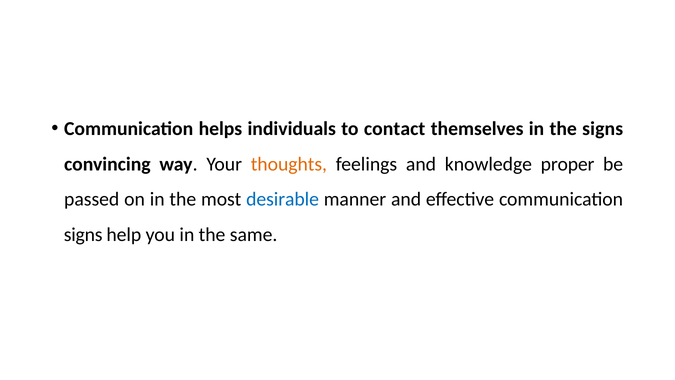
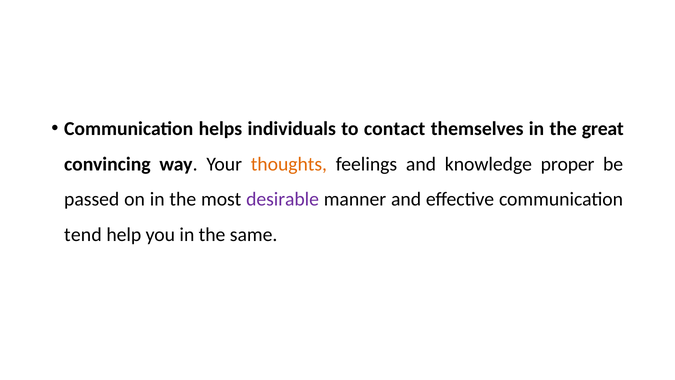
the signs: signs -> great
desirable colour: blue -> purple
signs at (83, 235): signs -> tend
